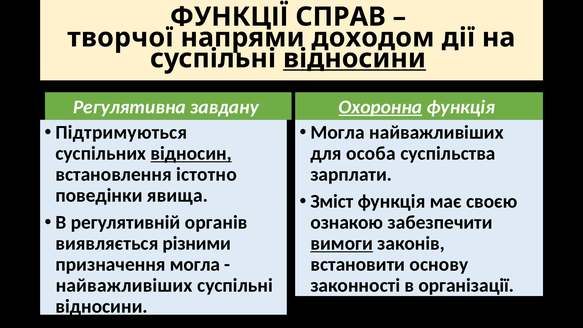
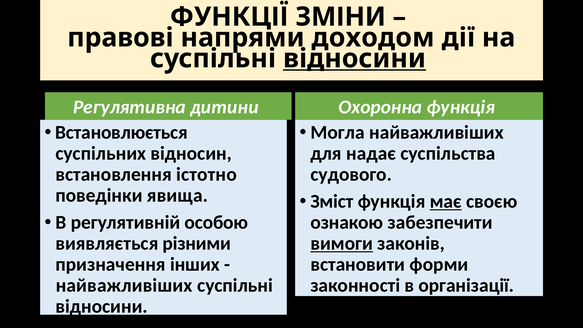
СПРАВ: СПРАВ -> ЗМІНИ
творчої: творчої -> правові
завдану: завдану -> дитини
Охоронна underline: present -> none
Підтримуються: Підтримуються -> Встановлюється
відносин underline: present -> none
особа: особа -> надає
зарплати: зарплати -> судового
має underline: none -> present
органів: органів -> особою
призначення могла: могла -> інших
основу: основу -> форми
